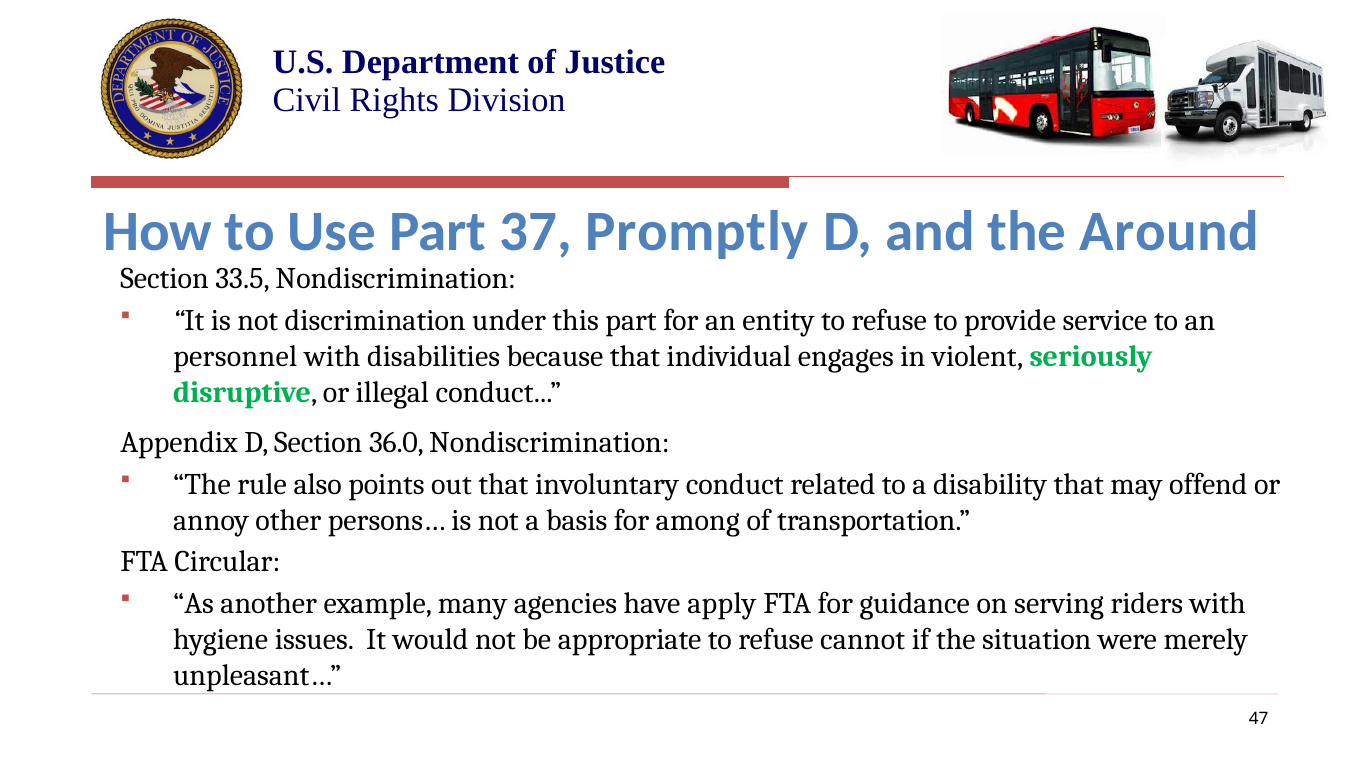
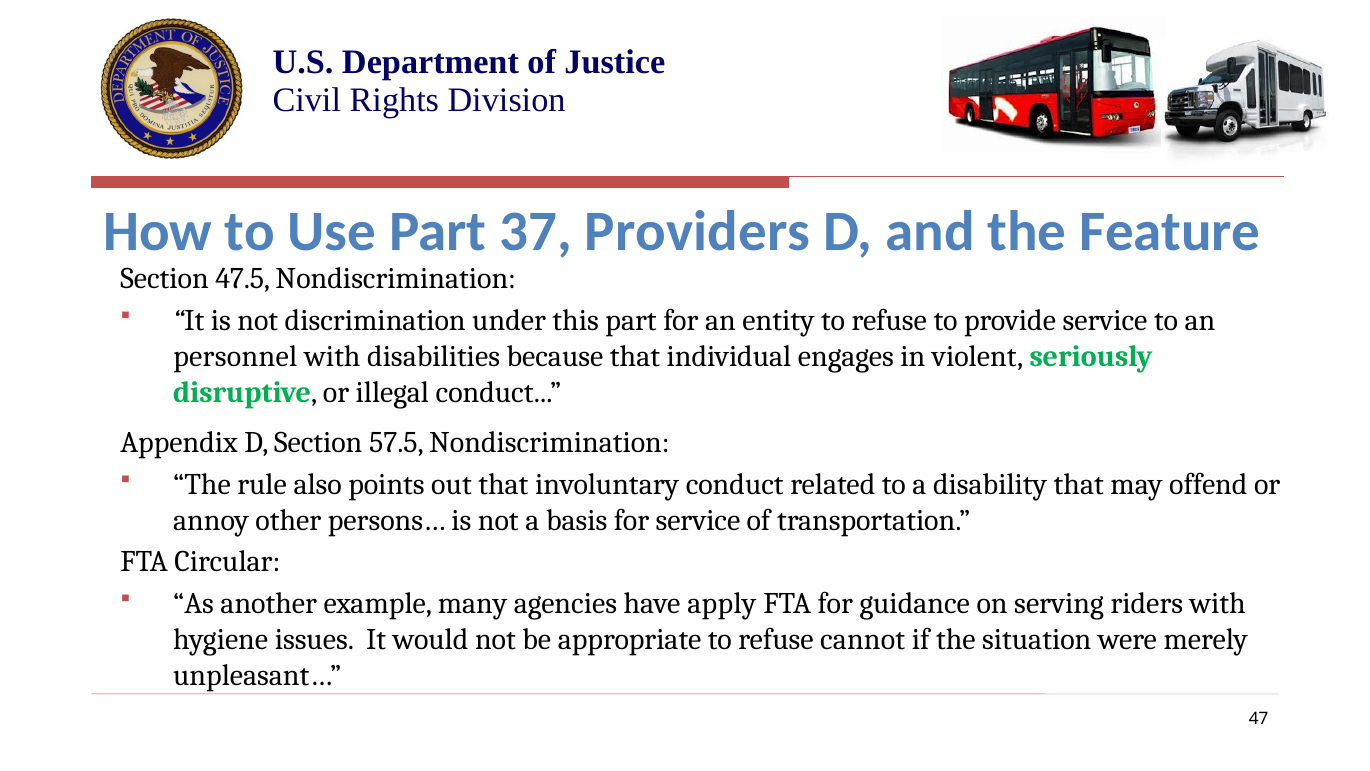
Promptly: Promptly -> Providers
Around: Around -> Feature
33.5: 33.5 -> 47.5
36.0: 36.0 -> 57.5
for among: among -> service
